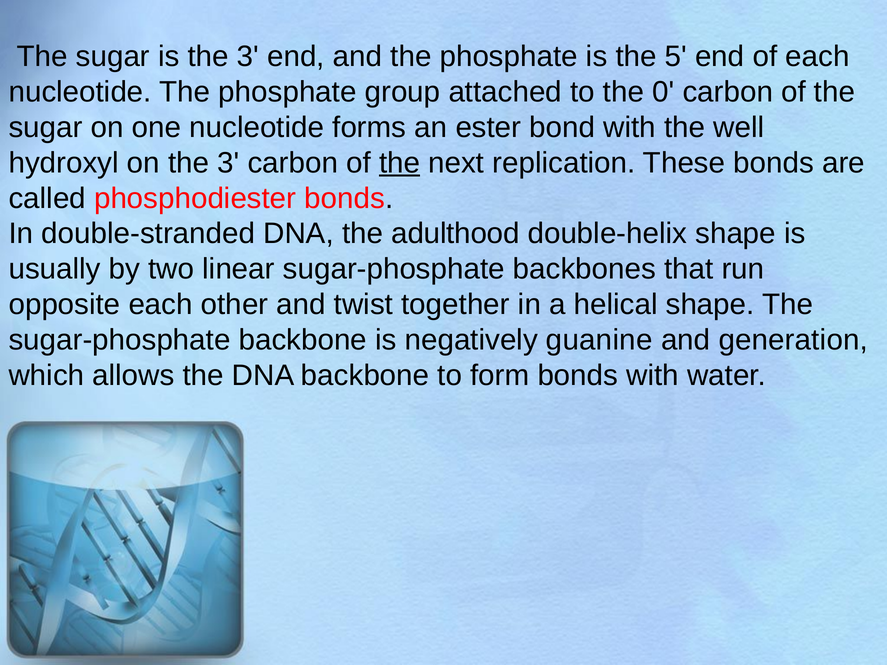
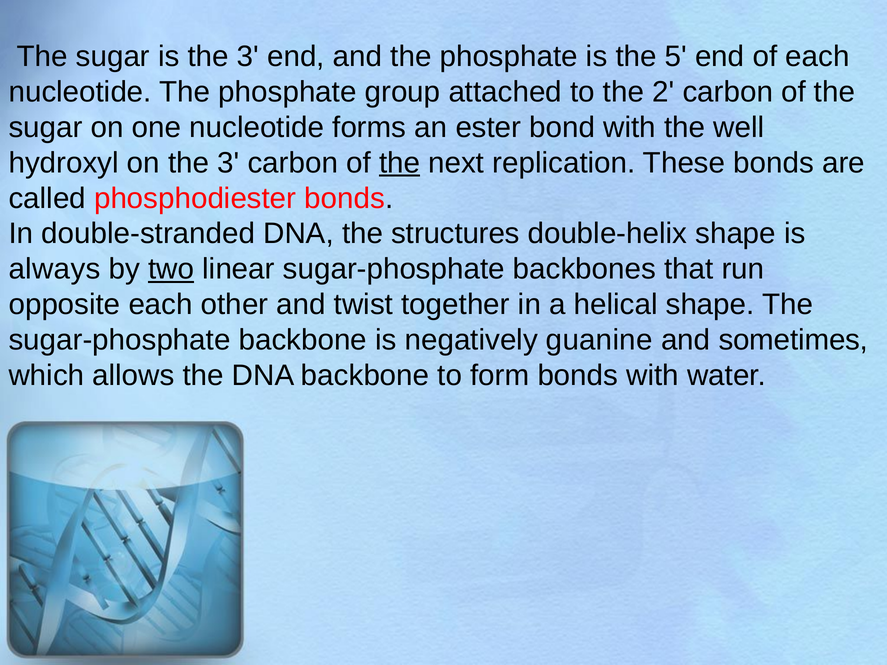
0: 0 -> 2
adulthood: adulthood -> structures
usually: usually -> always
two underline: none -> present
generation: generation -> sometimes
